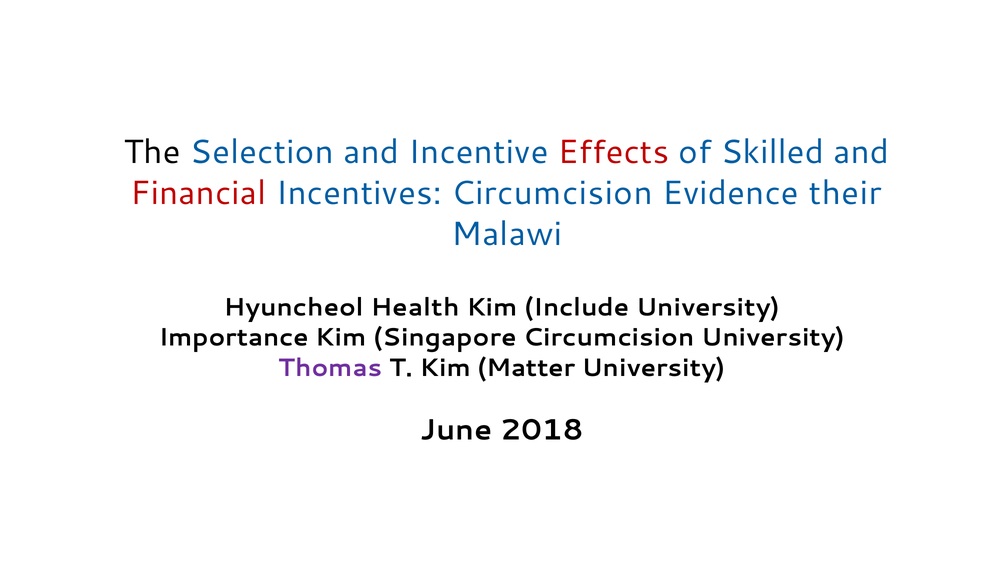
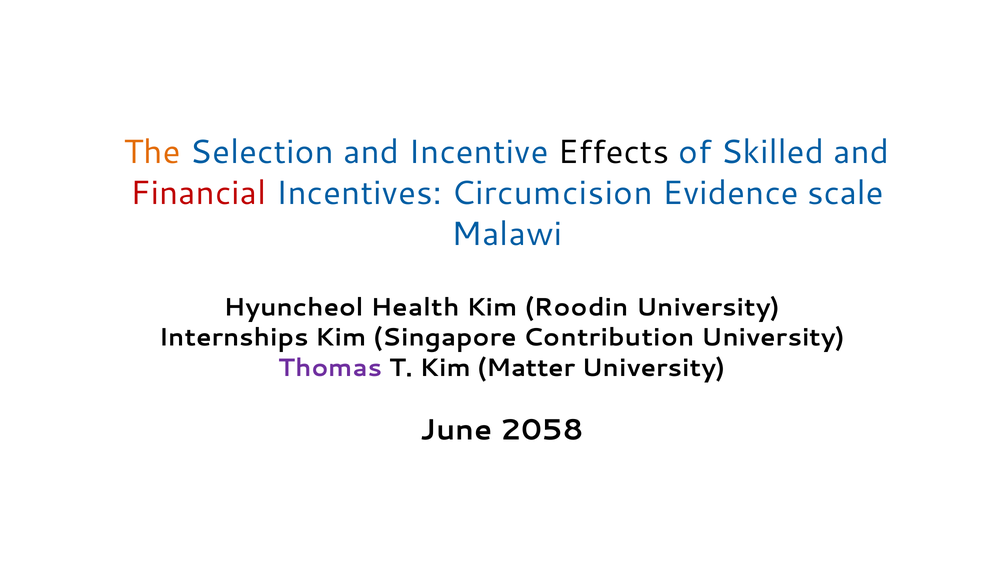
The colour: black -> orange
Effects colour: red -> black
their: their -> scale
Include: Include -> Roodin
Importance: Importance -> Internships
Singapore Circumcision: Circumcision -> Contribution
2018: 2018 -> 2058
